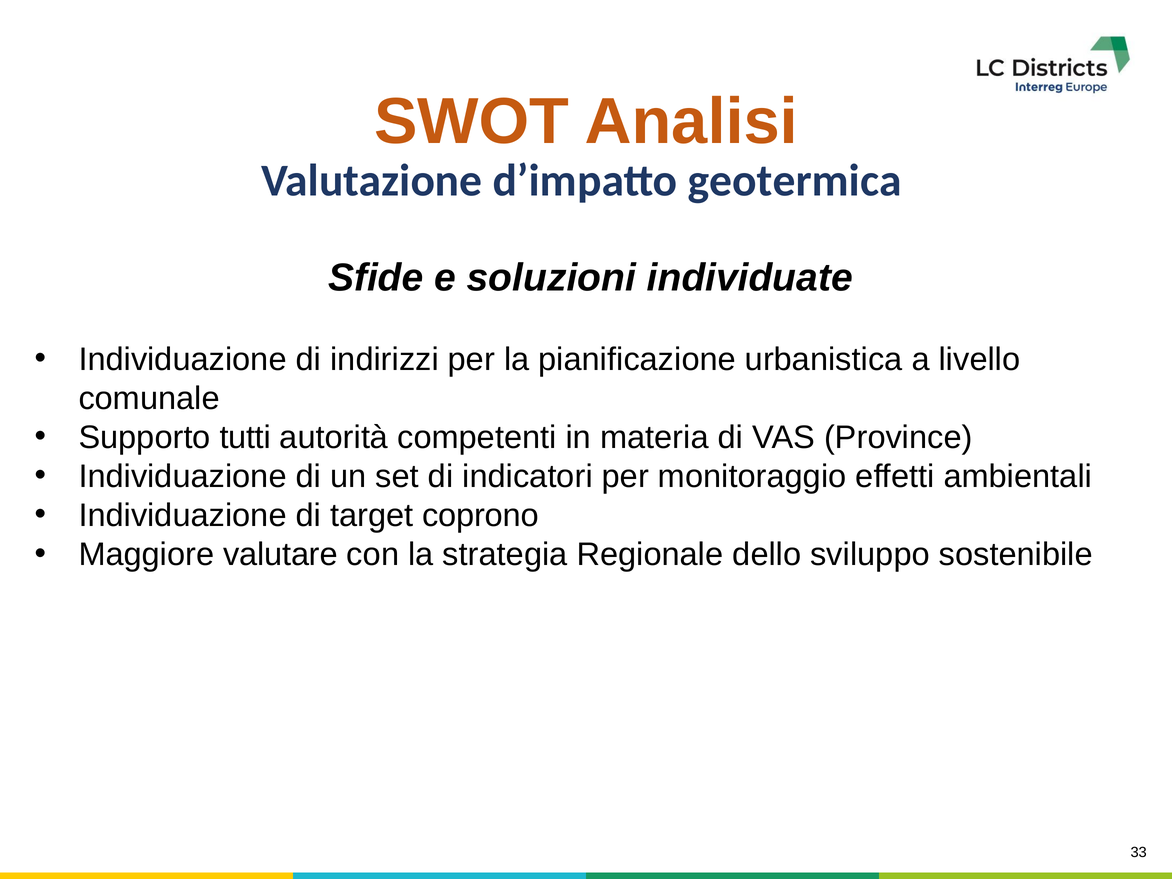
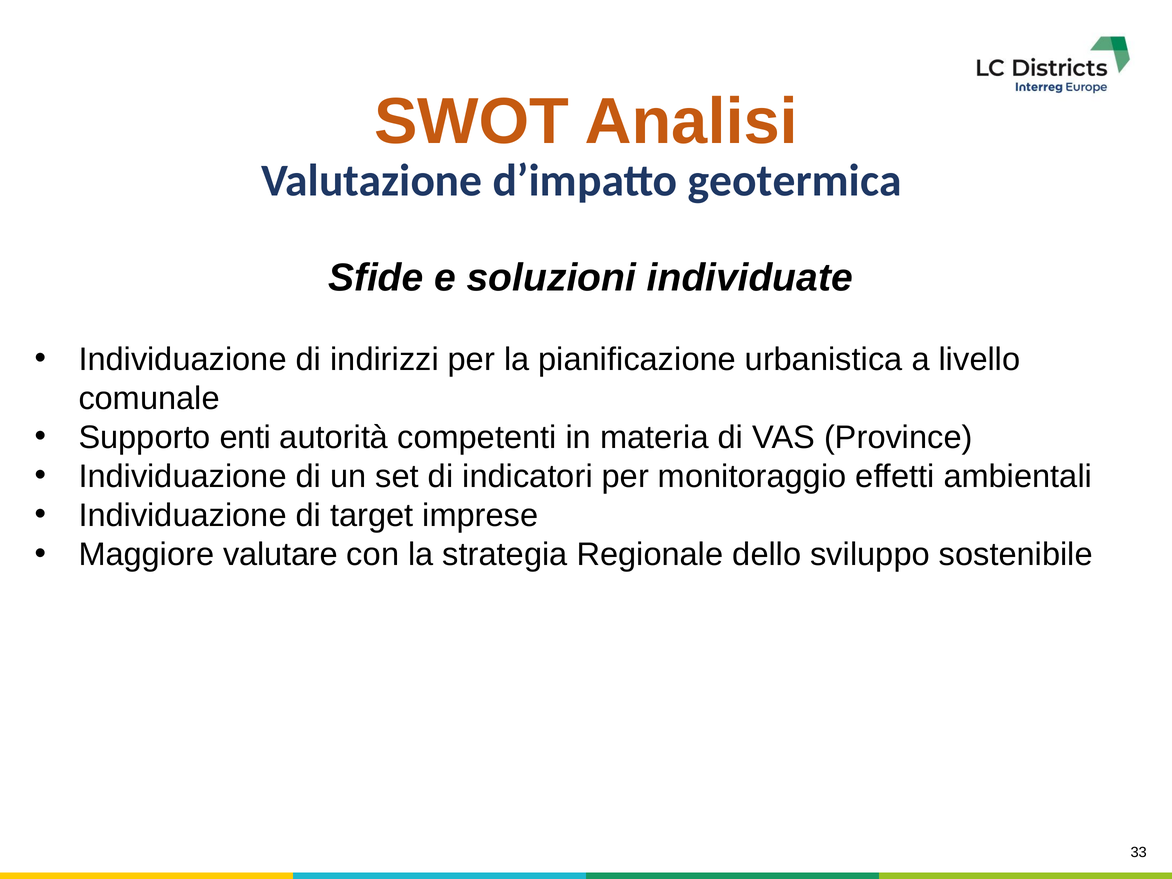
tutti: tutti -> enti
coprono: coprono -> imprese
